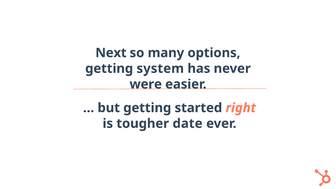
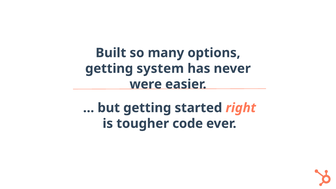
Next: Next -> Built
date: date -> code
